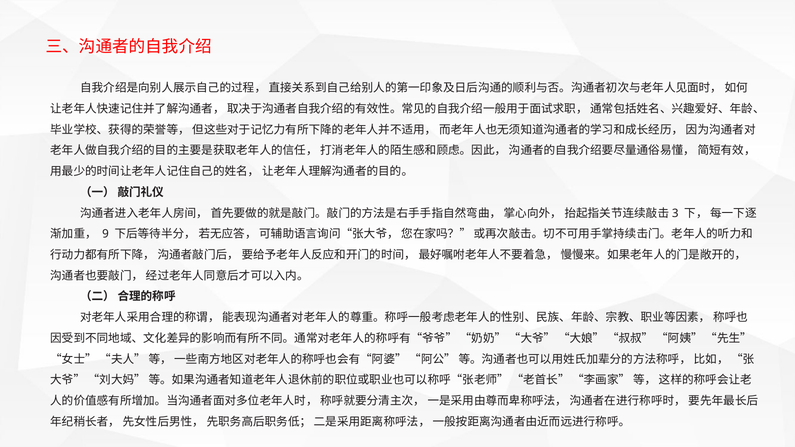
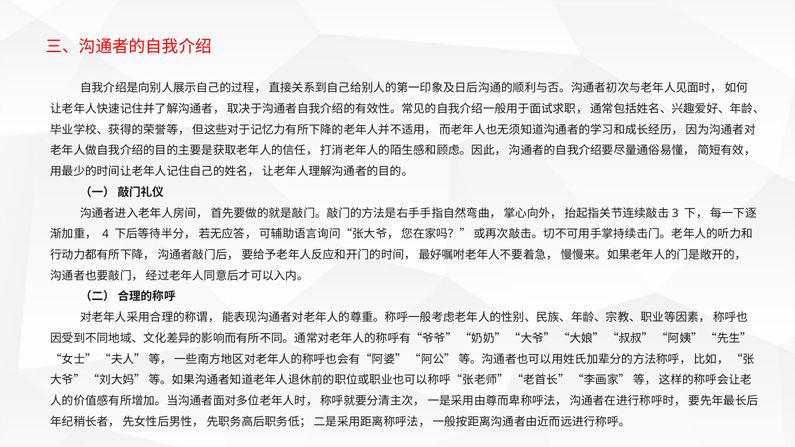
9: 9 -> 4
